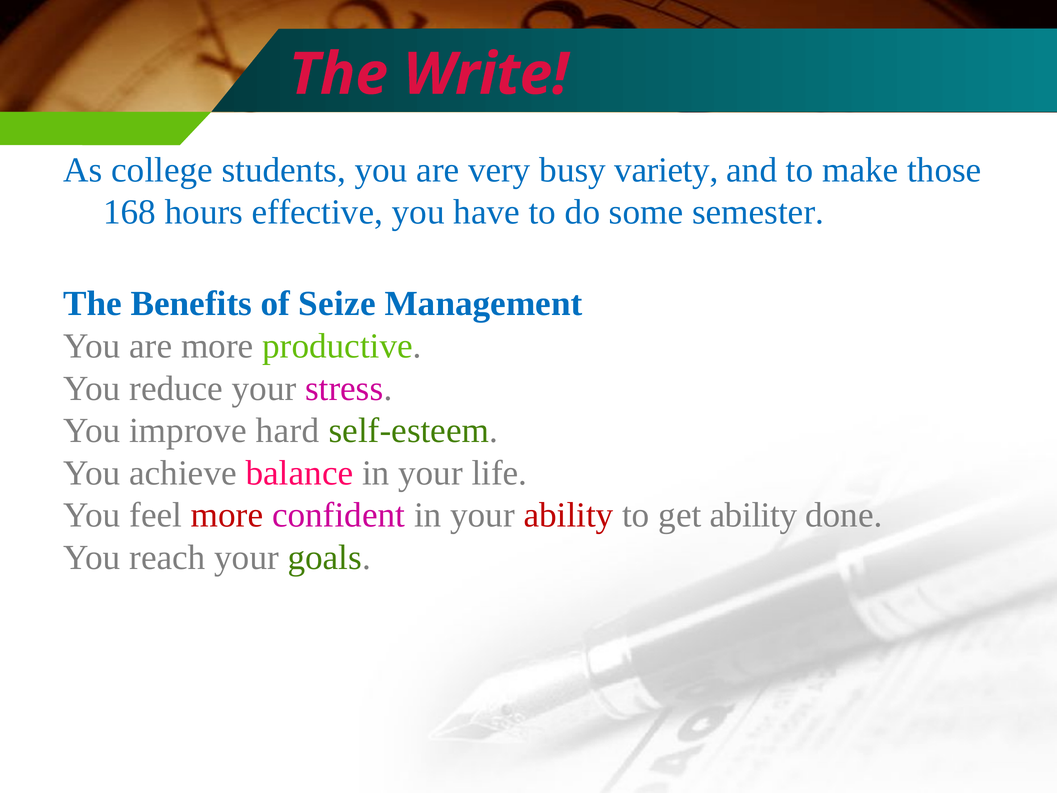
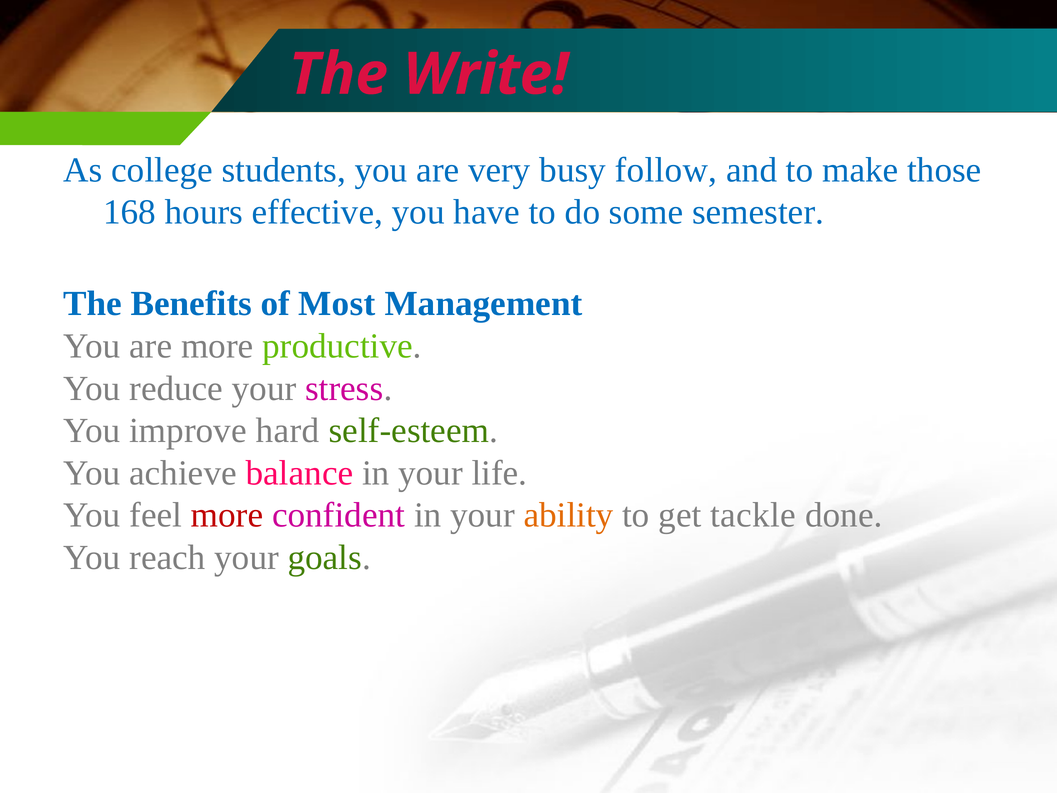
variety: variety -> follow
Seize: Seize -> Most
ability at (569, 515) colour: red -> orange
get ability: ability -> tackle
